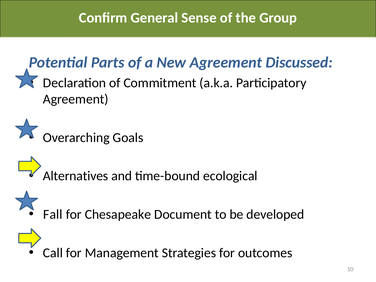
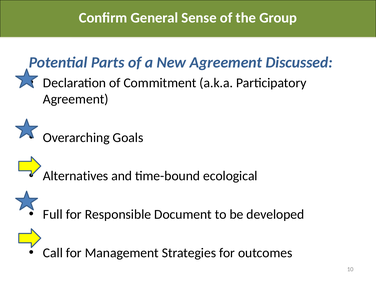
Fall: Fall -> Full
Chesapeake: Chesapeake -> Responsible
